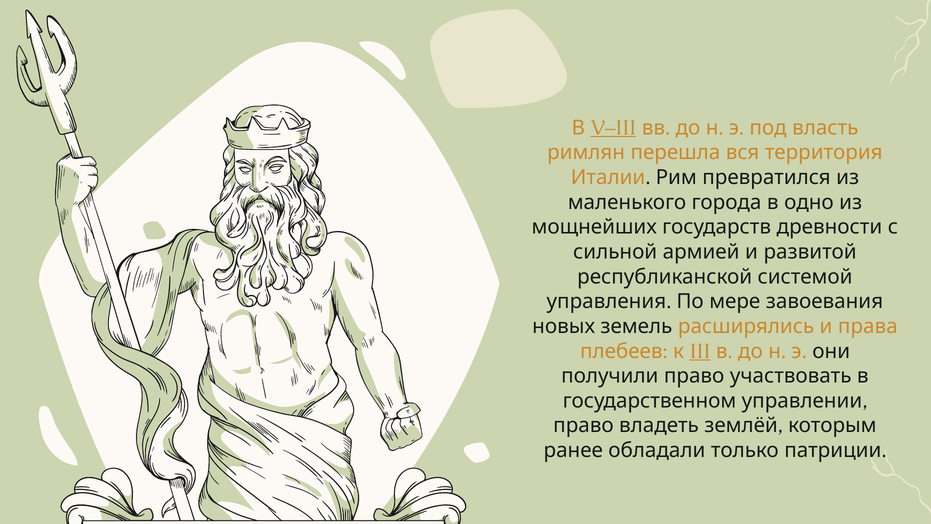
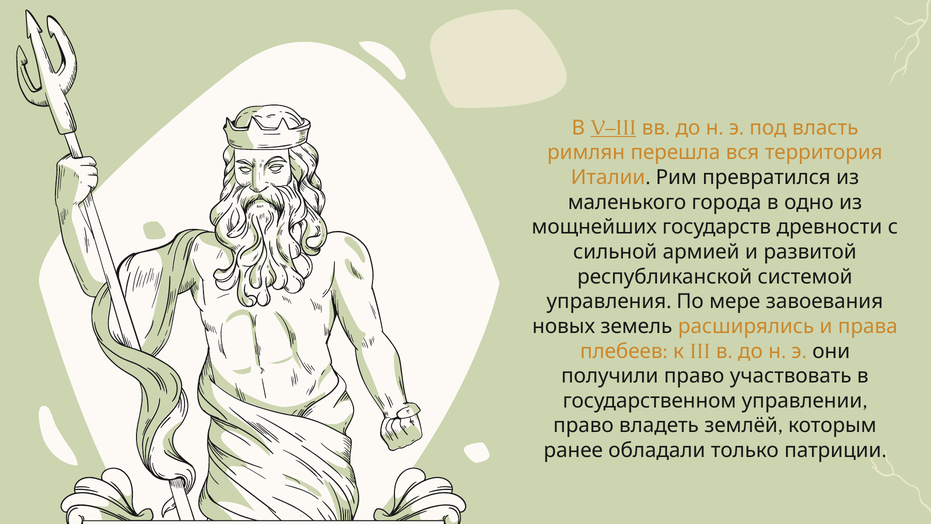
III underline: present -> none
